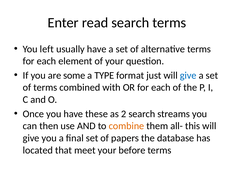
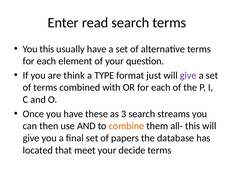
You left: left -> this
some: some -> think
give at (188, 75) colour: blue -> purple
2: 2 -> 3
before: before -> decide
